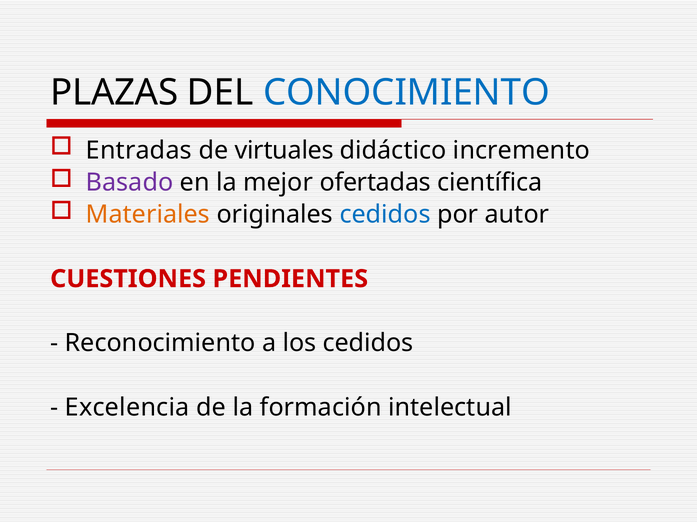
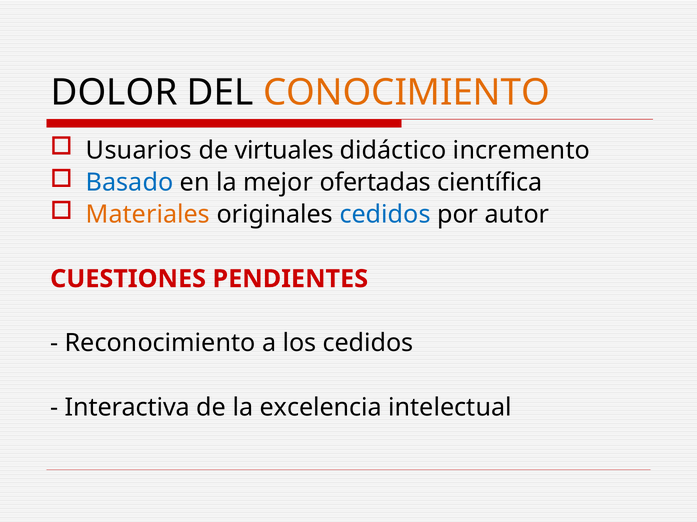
PLAZAS: PLAZAS -> DOLOR
CONOCIMIENTO colour: blue -> orange
Entradas: Entradas -> Usuarios
Basado colour: purple -> blue
Excelencia: Excelencia -> Interactiva
formación: formación -> excelencia
